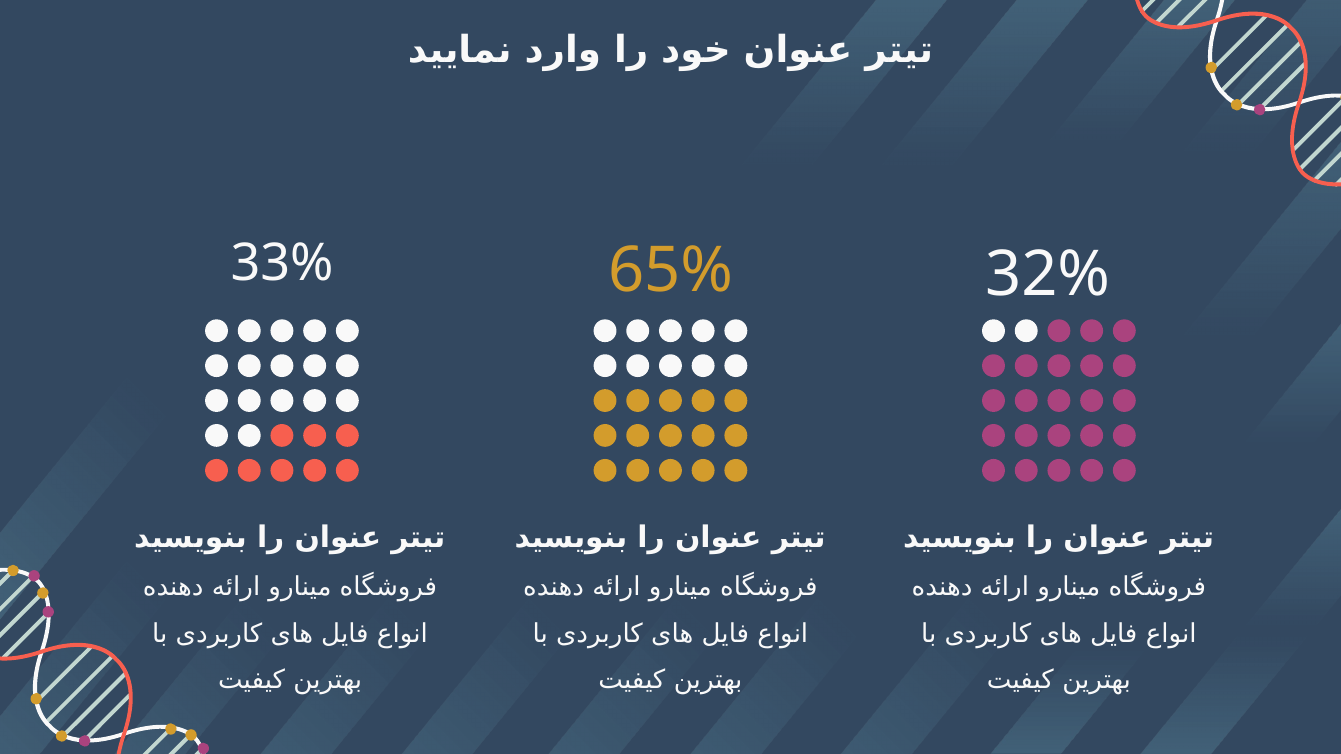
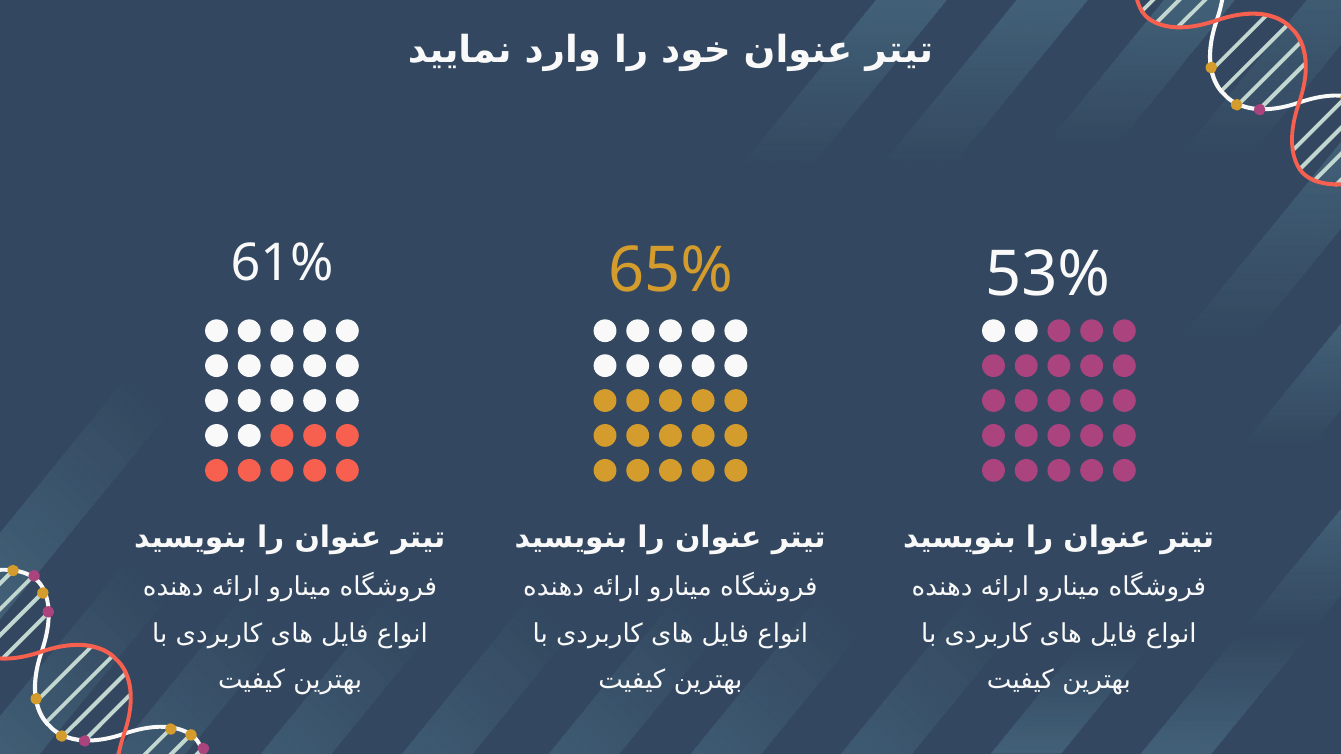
33%: 33% -> 61%
32%: 32% -> 53%
